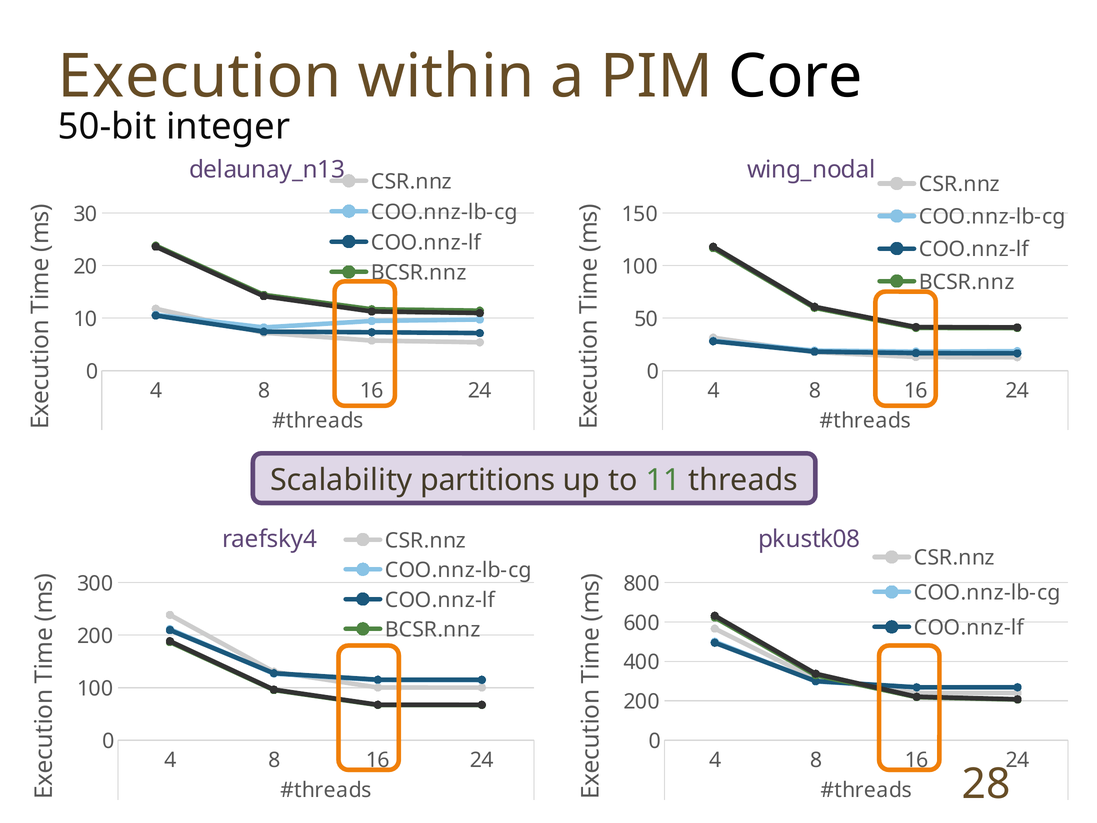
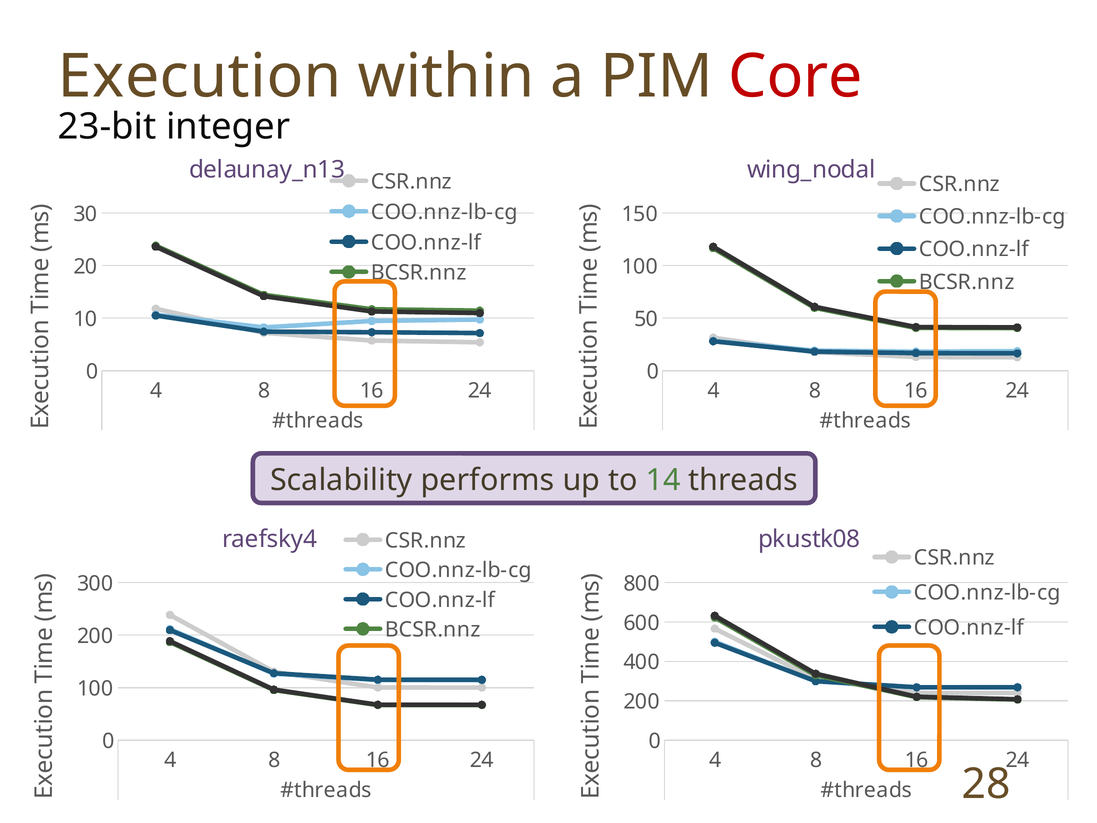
Core colour: black -> red
50-bit: 50-bit -> 23-bit
partitions: partitions -> performs
11: 11 -> 14
